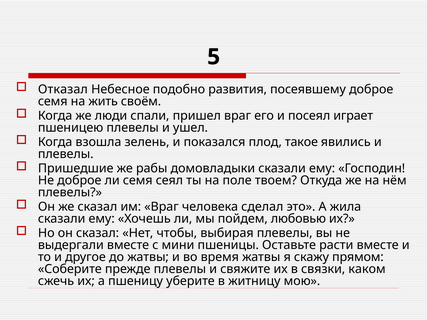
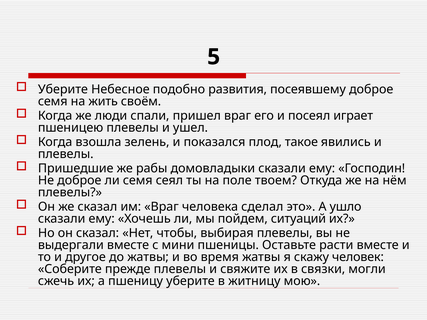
Отказал at (63, 89): Отказал -> Уберите
жила: жила -> ушло
любовью: любовью -> ситуаций
прямом: прямом -> человек
каком: каком -> могли
